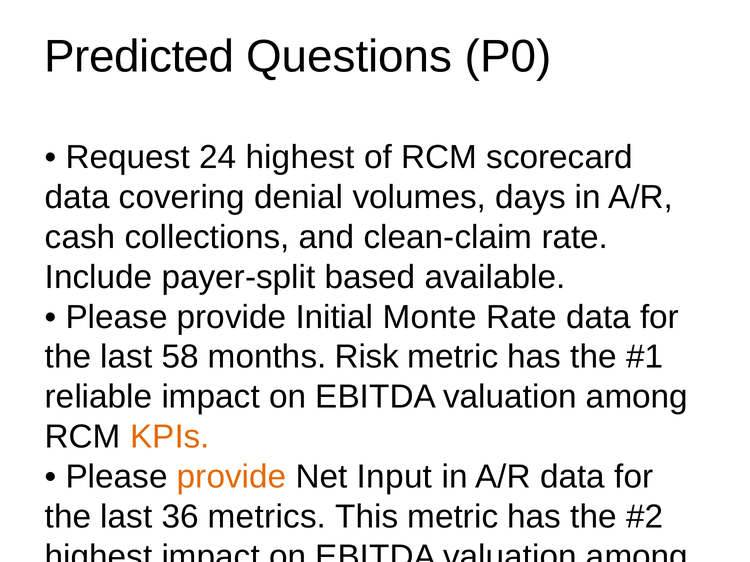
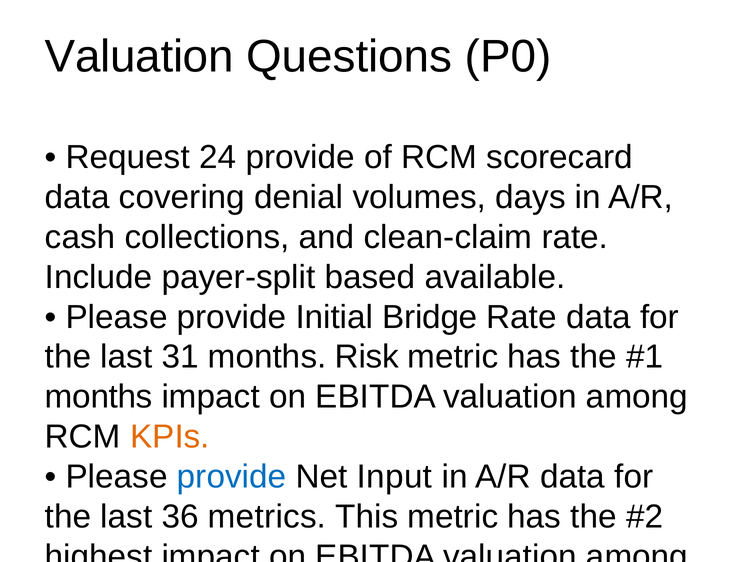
Predicted at (139, 57): Predicted -> Valuation
24 highest: highest -> provide
Monte: Monte -> Bridge
58: 58 -> 31
reliable at (99, 397): reliable -> months
provide at (232, 477) colour: orange -> blue
